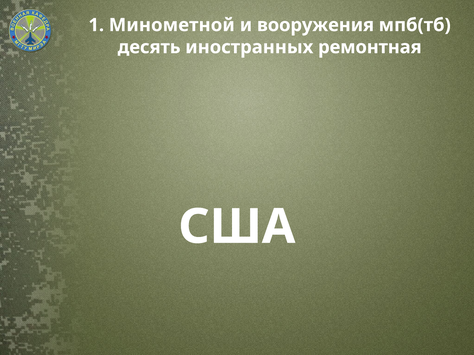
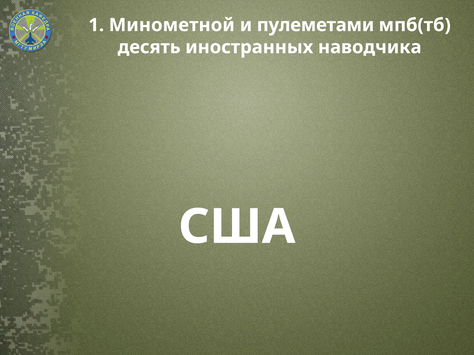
вооружения: вооружения -> пулеметами
ремонтная: ремонтная -> наводчика
